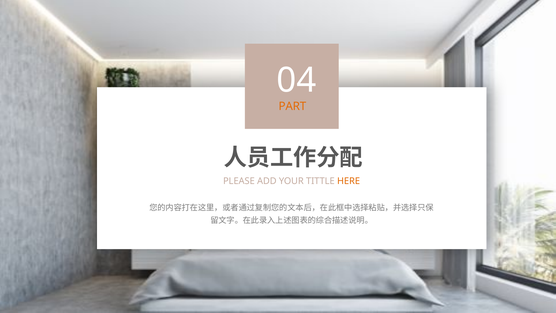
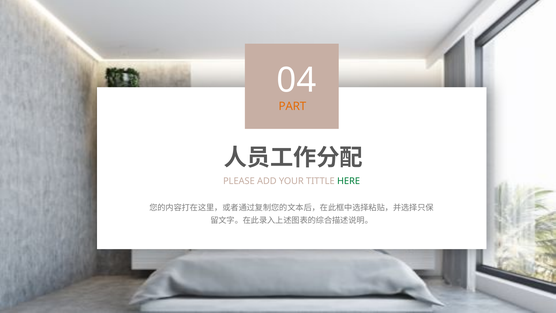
HERE colour: orange -> green
